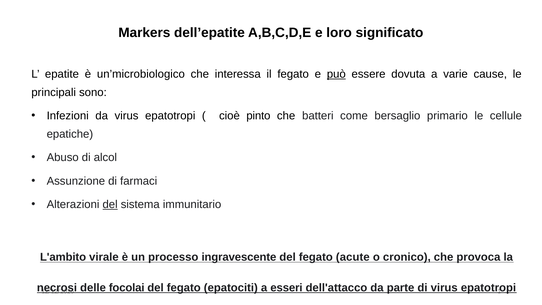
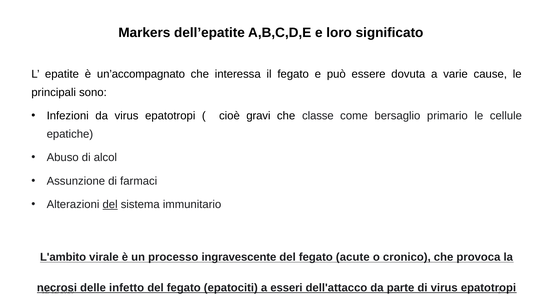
un’microbiologico: un’microbiologico -> un’accompagnato
può underline: present -> none
pinto: pinto -> gravi
batteri: batteri -> classe
focolai: focolai -> infetto
